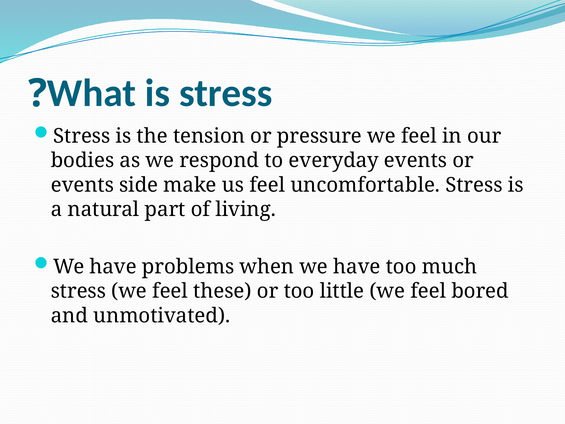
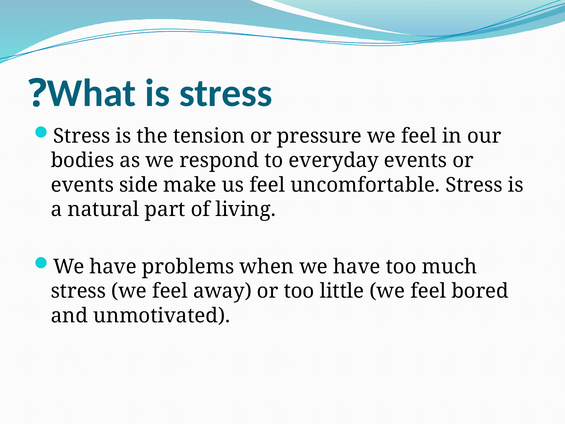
these: these -> away
